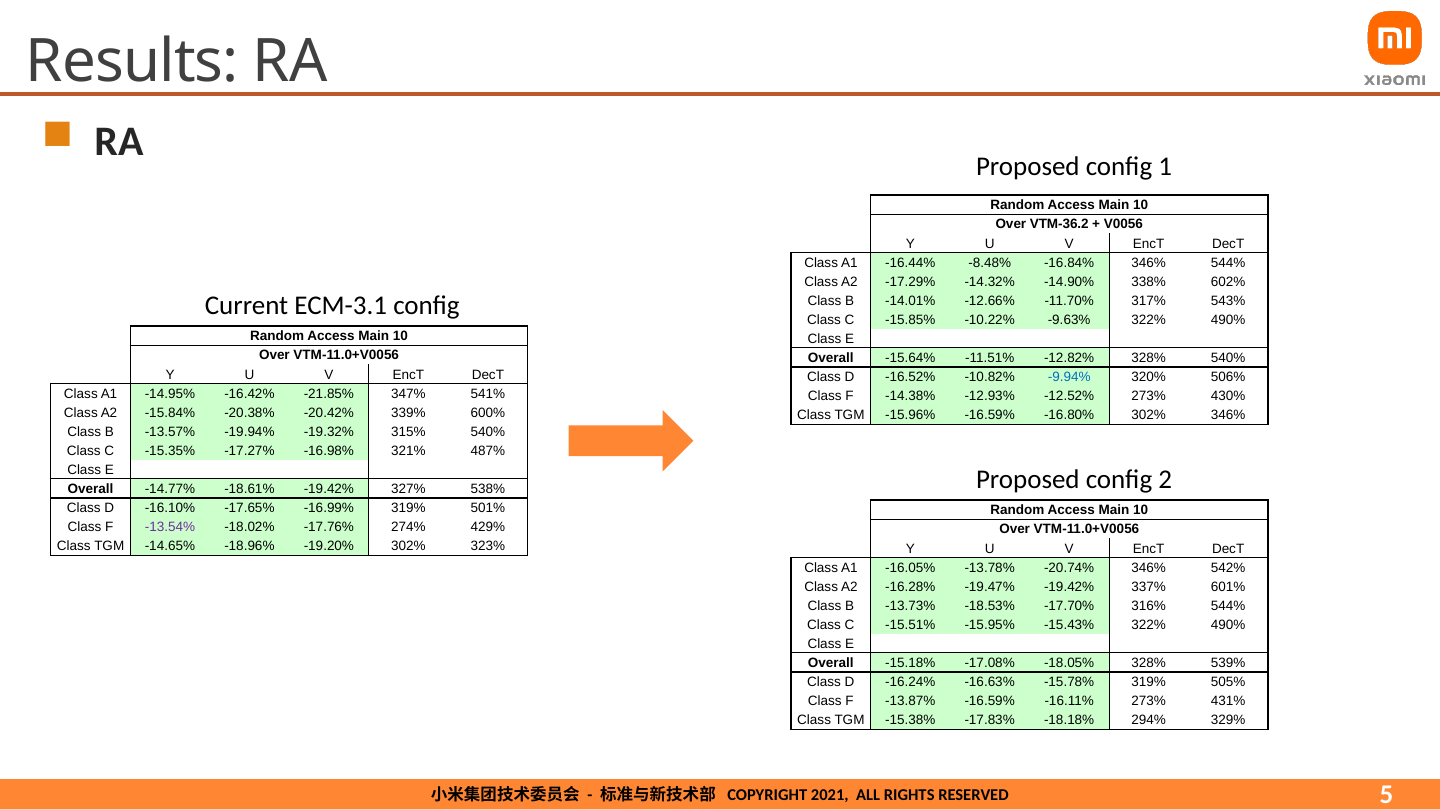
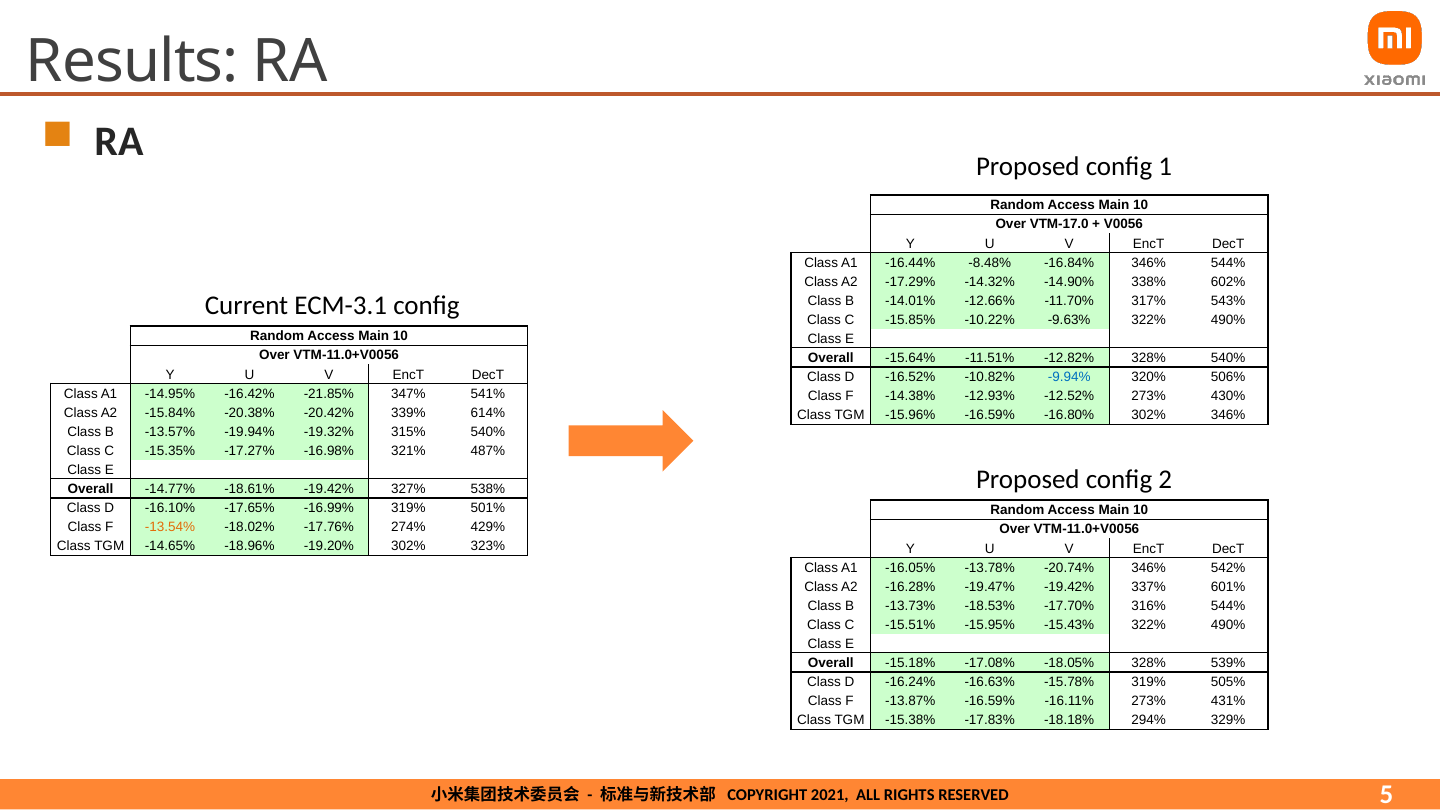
VTM-36.2: VTM-36.2 -> VTM-17.0
600%: 600% -> 614%
-13.54% colour: purple -> orange
